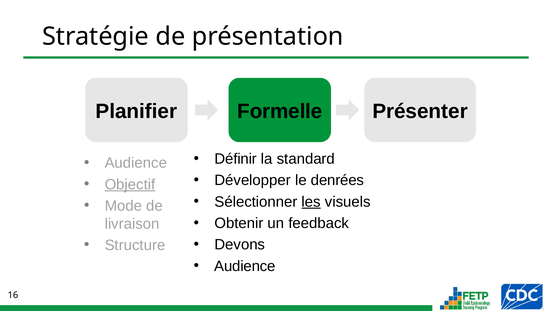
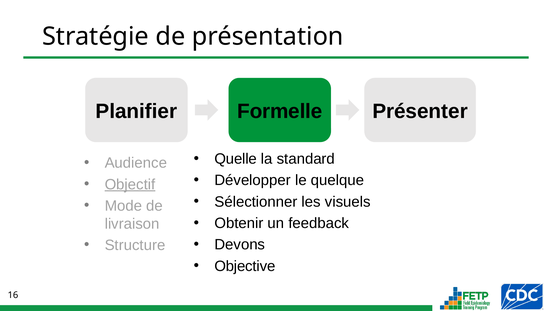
Définir: Définir -> Quelle
denrées: denrées -> quelque
les underline: present -> none
Audience at (245, 266): Audience -> Objective
